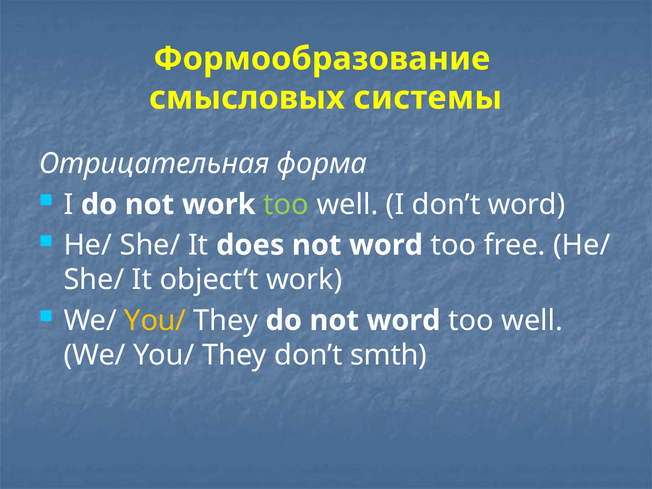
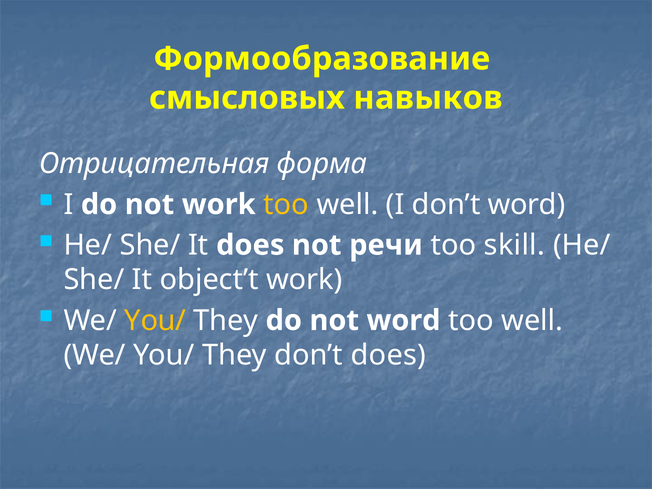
системы: системы -> навыков
too at (286, 205) colour: light green -> yellow
does not word: word -> речи
free: free -> skill
don’t smth: smth -> does
